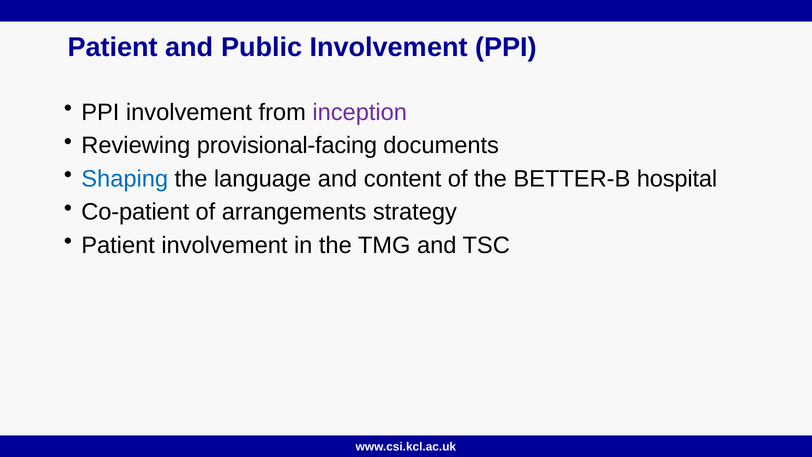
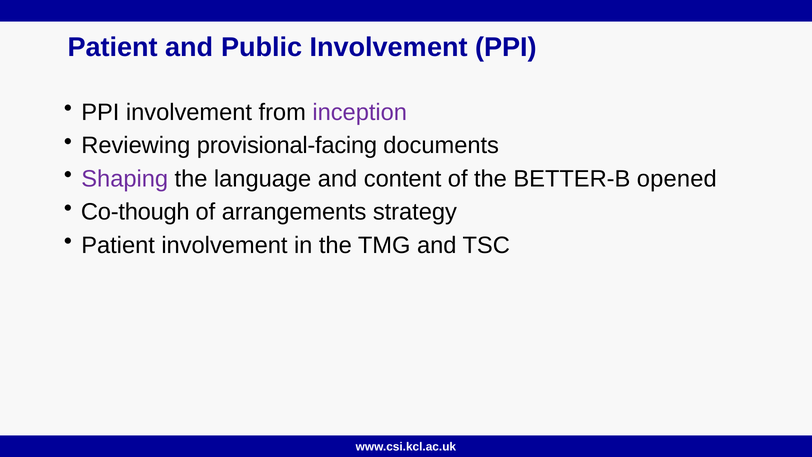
Shaping colour: blue -> purple
hospital: hospital -> opened
Co-patient: Co-patient -> Co-though
